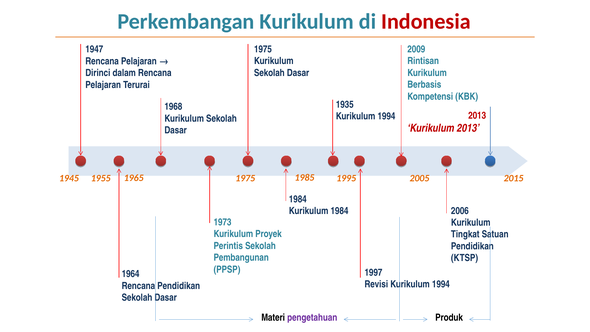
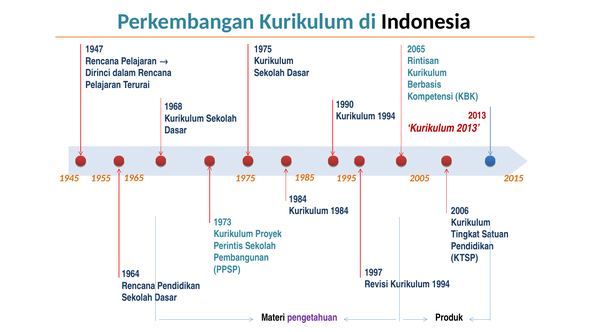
Indonesia colour: red -> black
2009: 2009 -> 2065
1935: 1935 -> 1990
